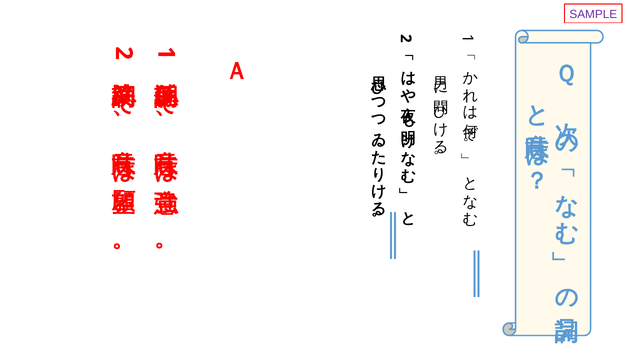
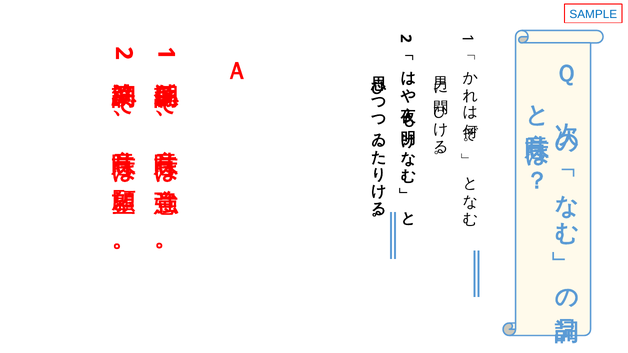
SAMPLE colour: purple -> blue
